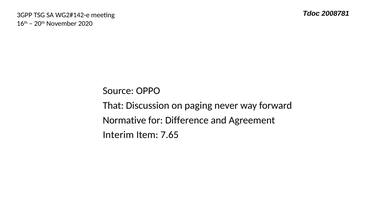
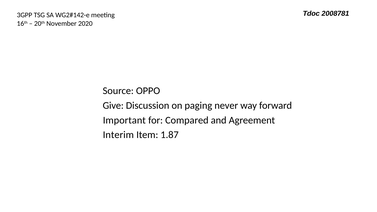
That: That -> Give
Normative: Normative -> Important
Difference: Difference -> Compared
7.65: 7.65 -> 1.87
